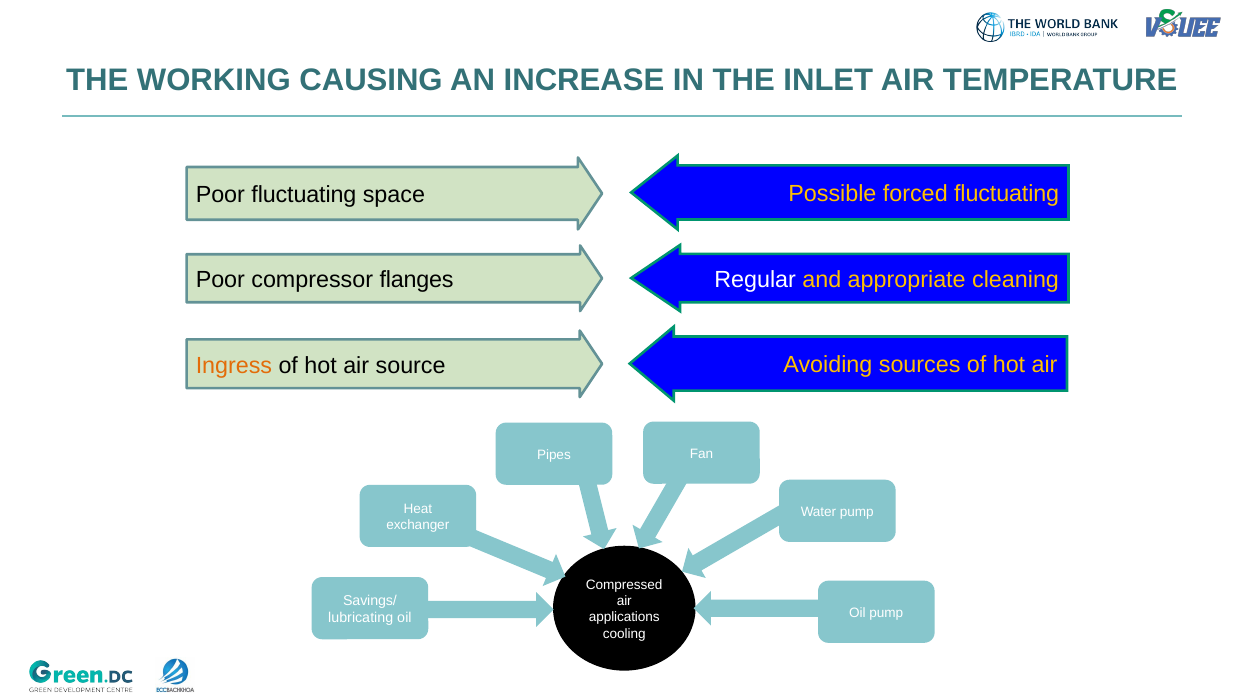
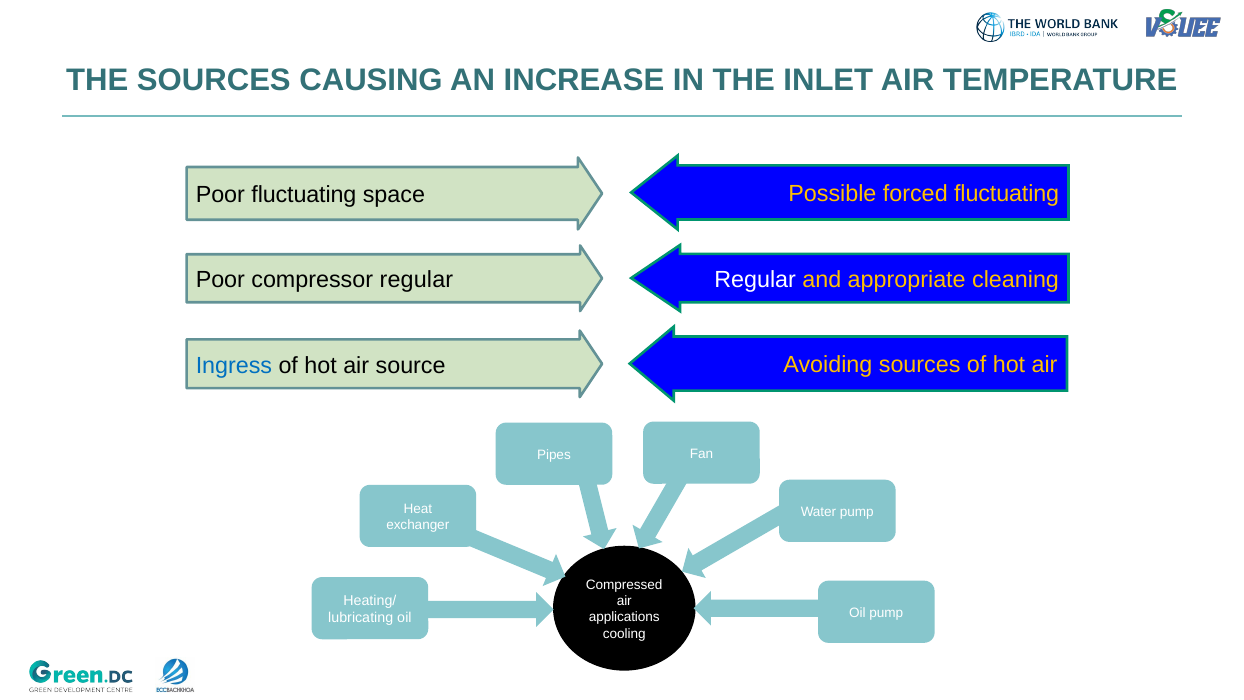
THE WORKING: WORKING -> SOURCES
compressor flanges: flanges -> regular
Ingress colour: orange -> blue
Savings/: Savings/ -> Heating/
